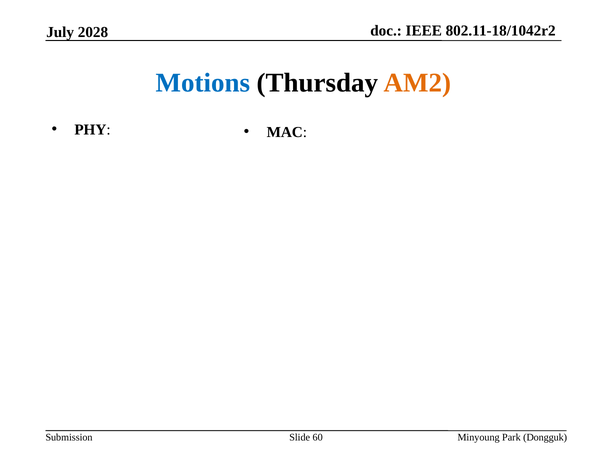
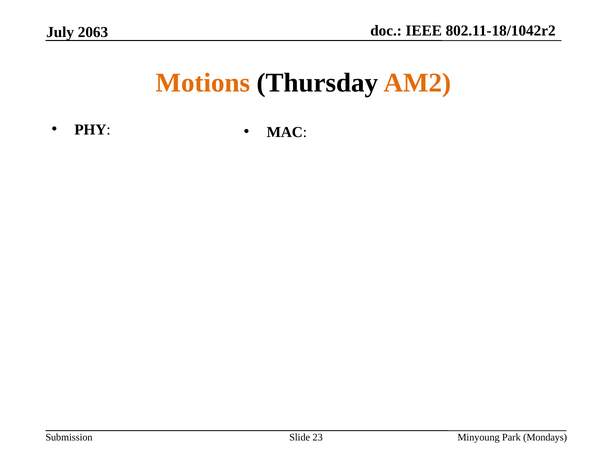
2028: 2028 -> 2063
Motions colour: blue -> orange
60: 60 -> 23
Dongguk: Dongguk -> Mondays
